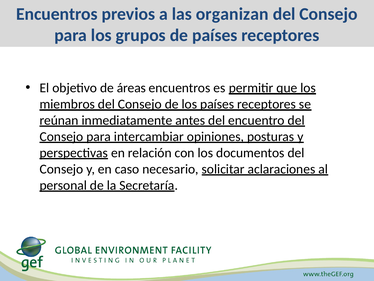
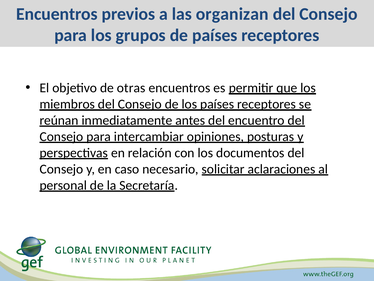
áreas: áreas -> otras
